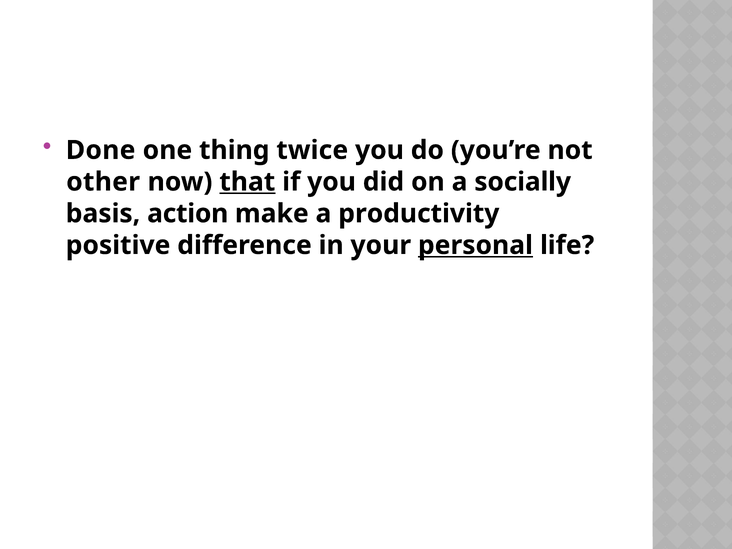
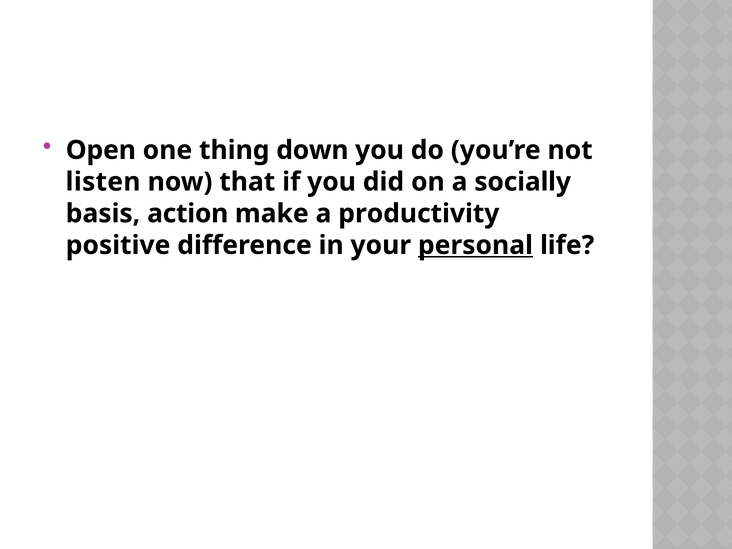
Done: Done -> Open
twice: twice -> down
other: other -> listen
that underline: present -> none
